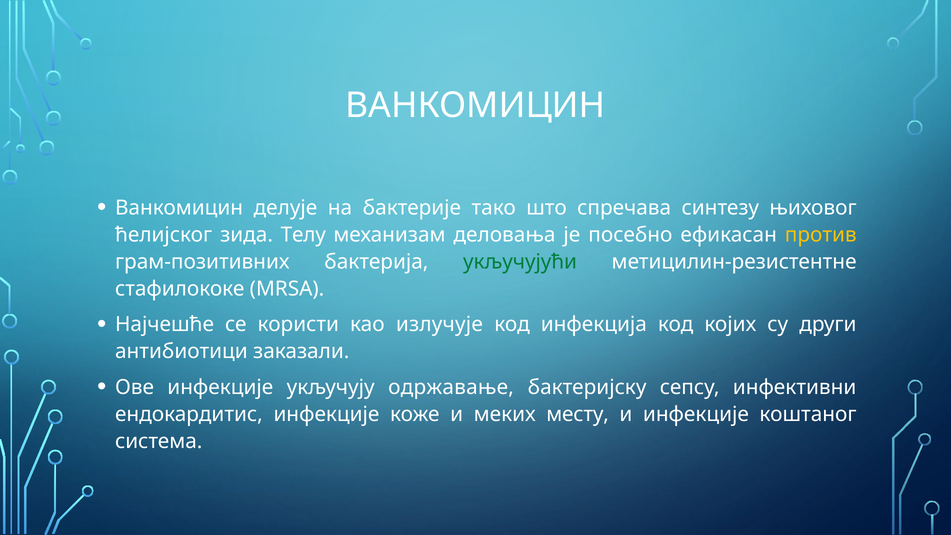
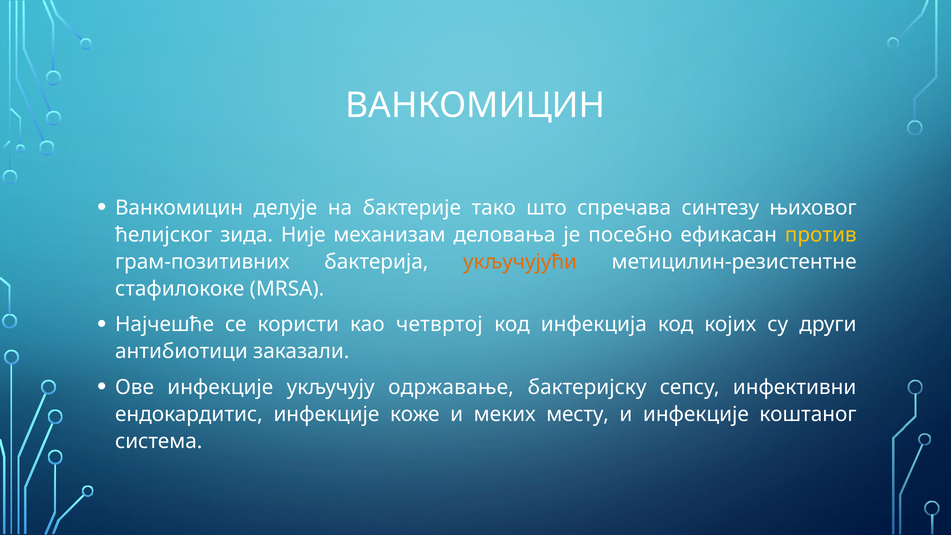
Телу: Телу -> Није
укључујући colour: green -> orange
излучује: излучује -> четвртој
